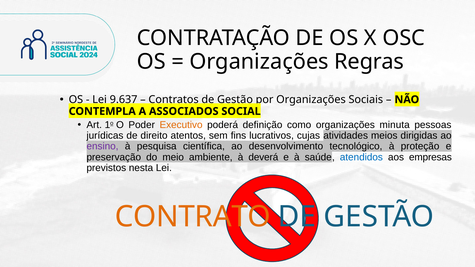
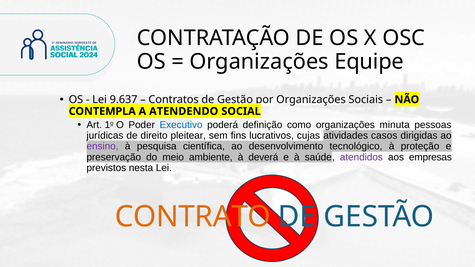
Regras: Regras -> Equipe
ASSOCIADOS: ASSOCIADOS -> ATENDENDO
Executivo colour: orange -> blue
atentos: atentos -> pleitear
meios: meios -> casos
atendidos colour: blue -> purple
